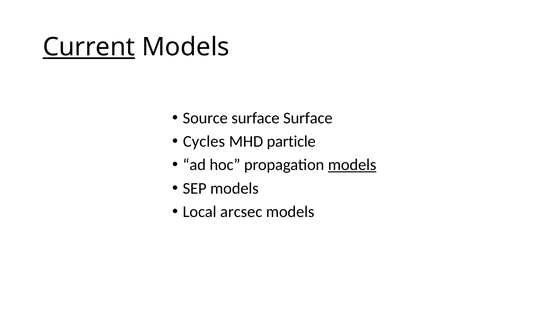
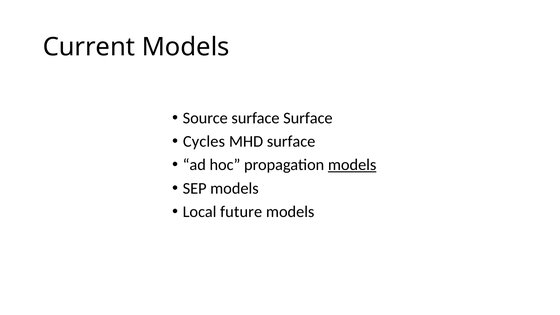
Current underline: present -> none
MHD particle: particle -> surface
arcsec: arcsec -> future
